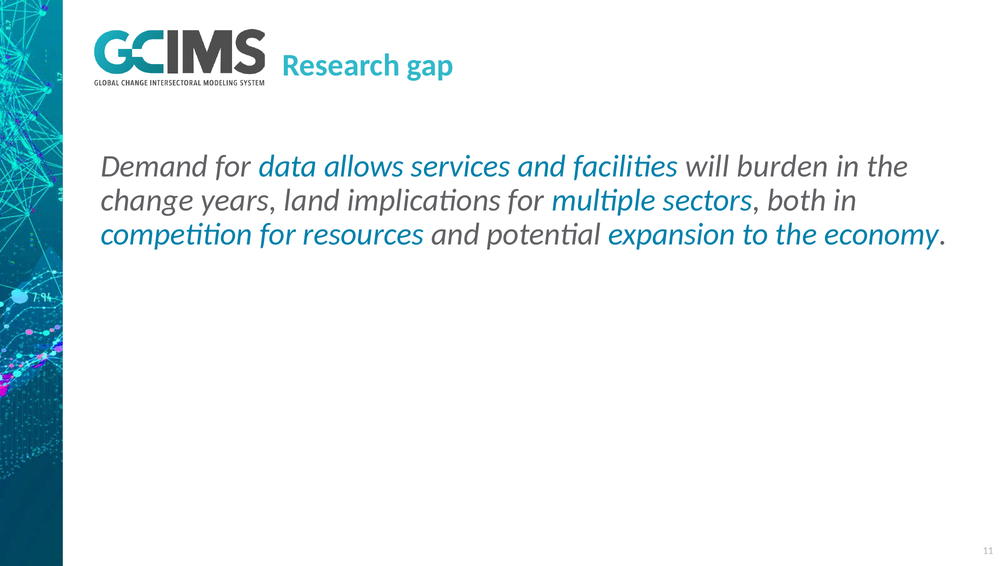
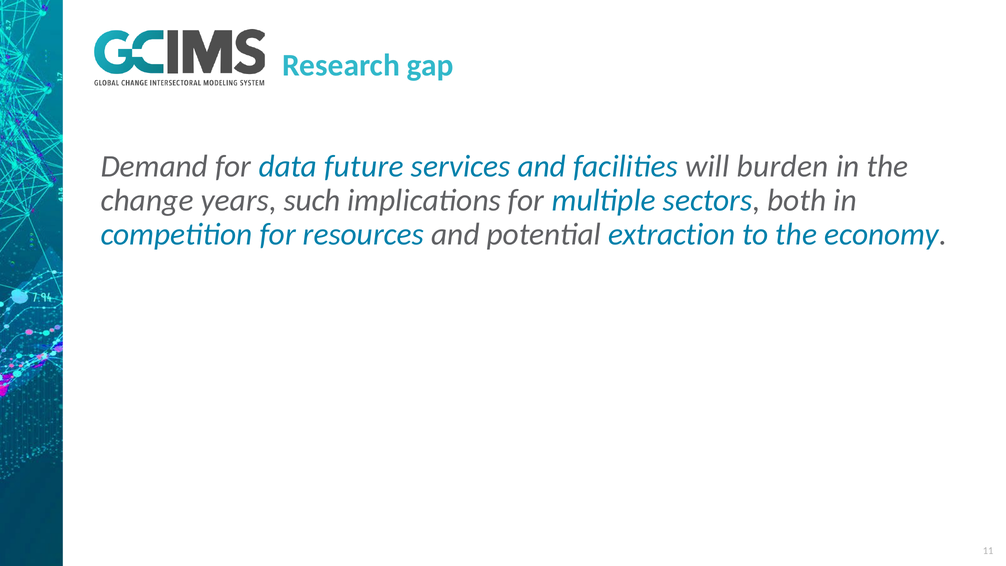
allows: allows -> future
land: land -> such
expansion: expansion -> extraction
